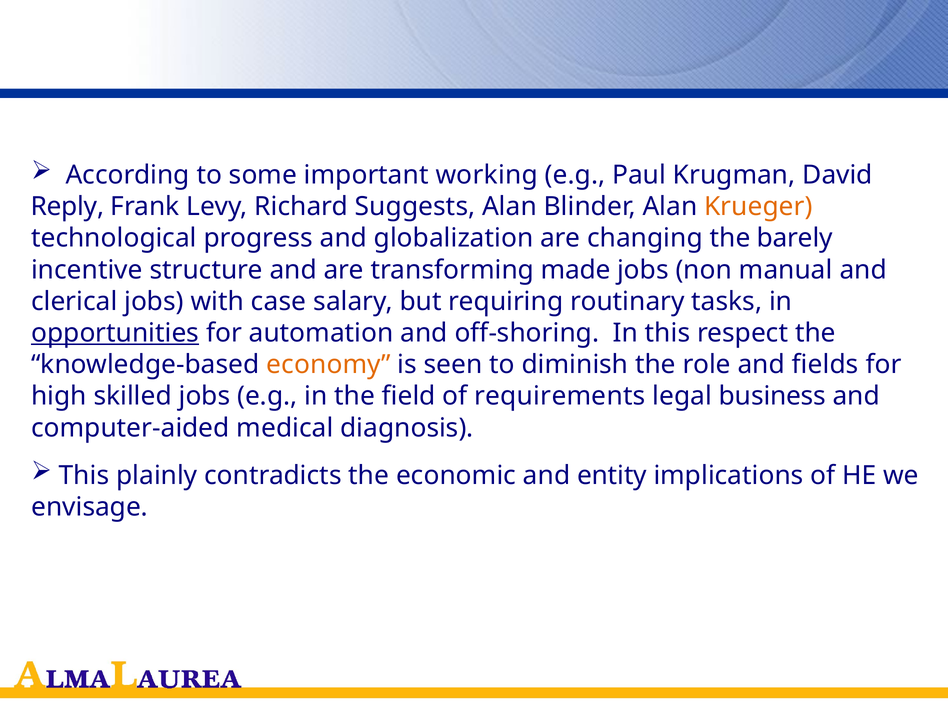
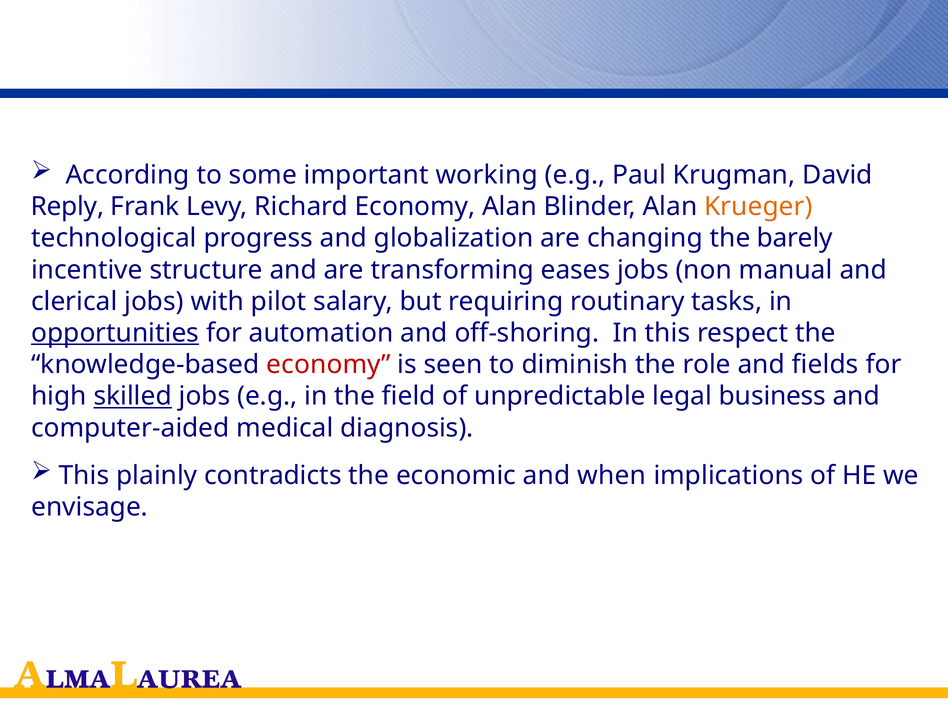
Richard Suggests: Suggests -> Economy
made: made -> eases
case: case -> pilot
economy at (328, 365) colour: orange -> red
skilled underline: none -> present
requirements: requirements -> unpredictable
entity: entity -> when
